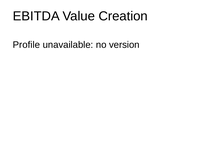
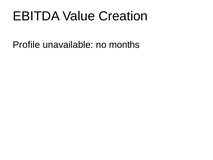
version: version -> months
